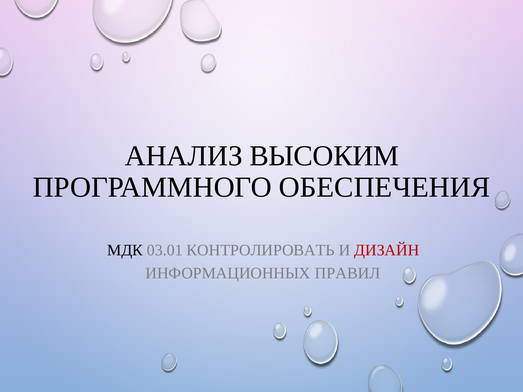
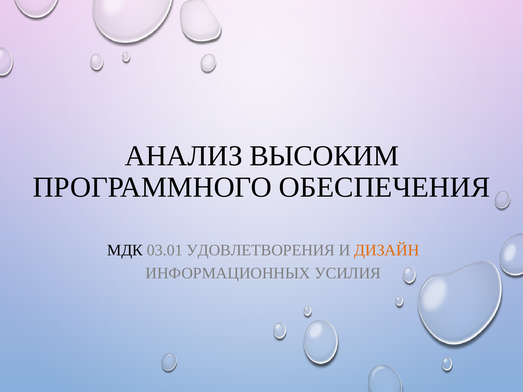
КОНТРОЛИРОВАТЬ: КОНТРОЛИРОВАТЬ -> УДОВЛЕТВОРЕНИЯ
ДИЗАЙН colour: red -> orange
ПРАВИЛ: ПРАВИЛ -> УСИЛИЯ
